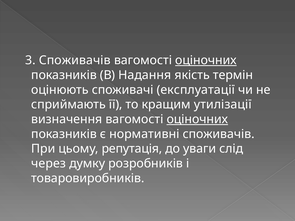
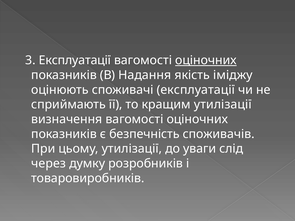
3 Споживачів: Споживачів -> Експлуатації
термін: термін -> іміджу
оціночних at (197, 119) underline: present -> none
нормативні: нормативні -> безпечність
цьому репутація: репутація -> утилізації
